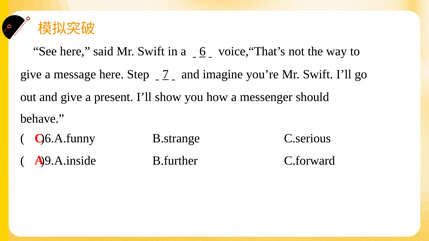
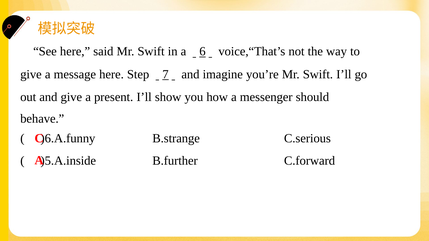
)9.A.inside: )9.A.inside -> )5.A.inside
